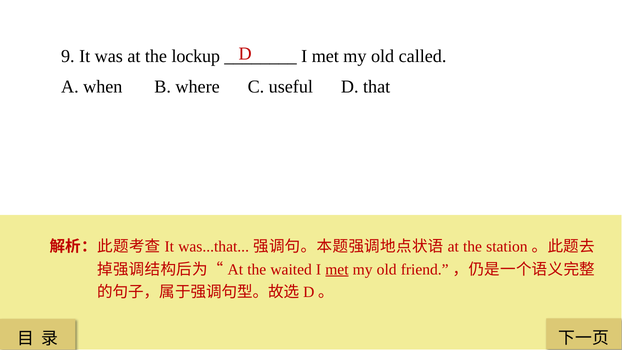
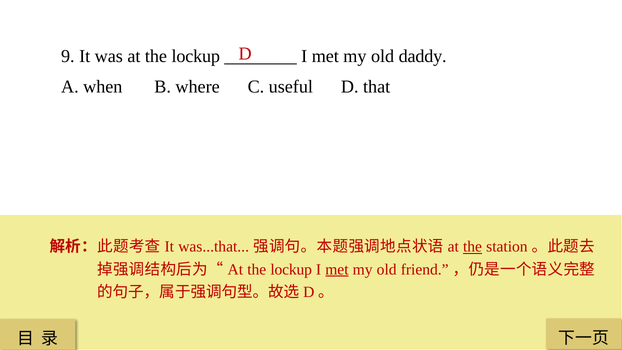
called: called -> daddy
the at (473, 247) underline: none -> present
waited at (291, 269): waited -> lockup
